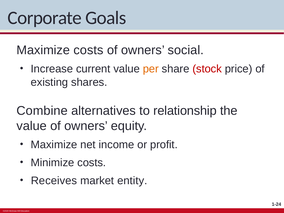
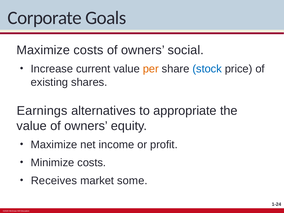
stock colour: red -> blue
Combine: Combine -> Earnings
relationship: relationship -> appropriate
entity: entity -> some
